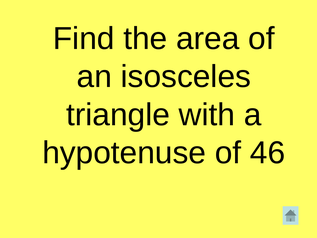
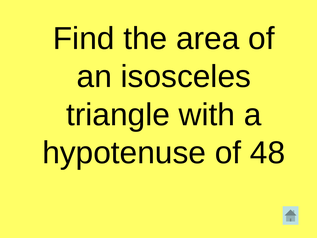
46: 46 -> 48
